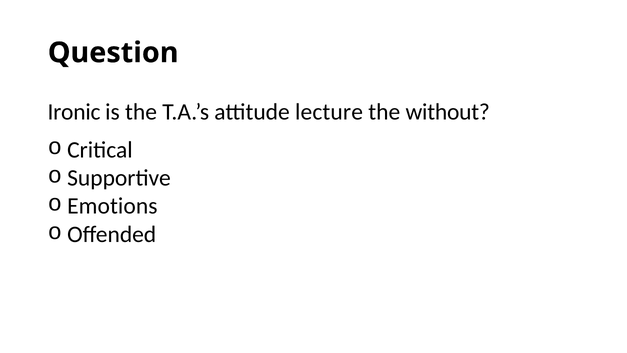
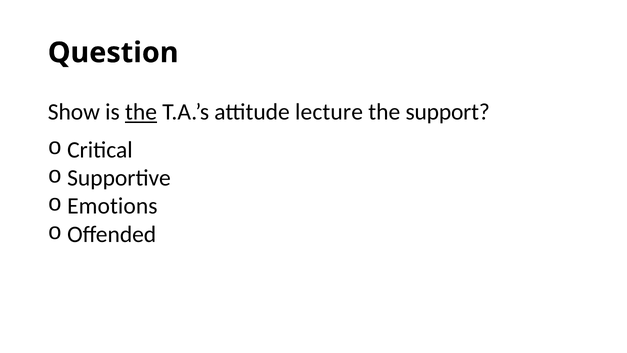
Ironic: Ironic -> Show
the at (141, 112) underline: none -> present
without: without -> support
